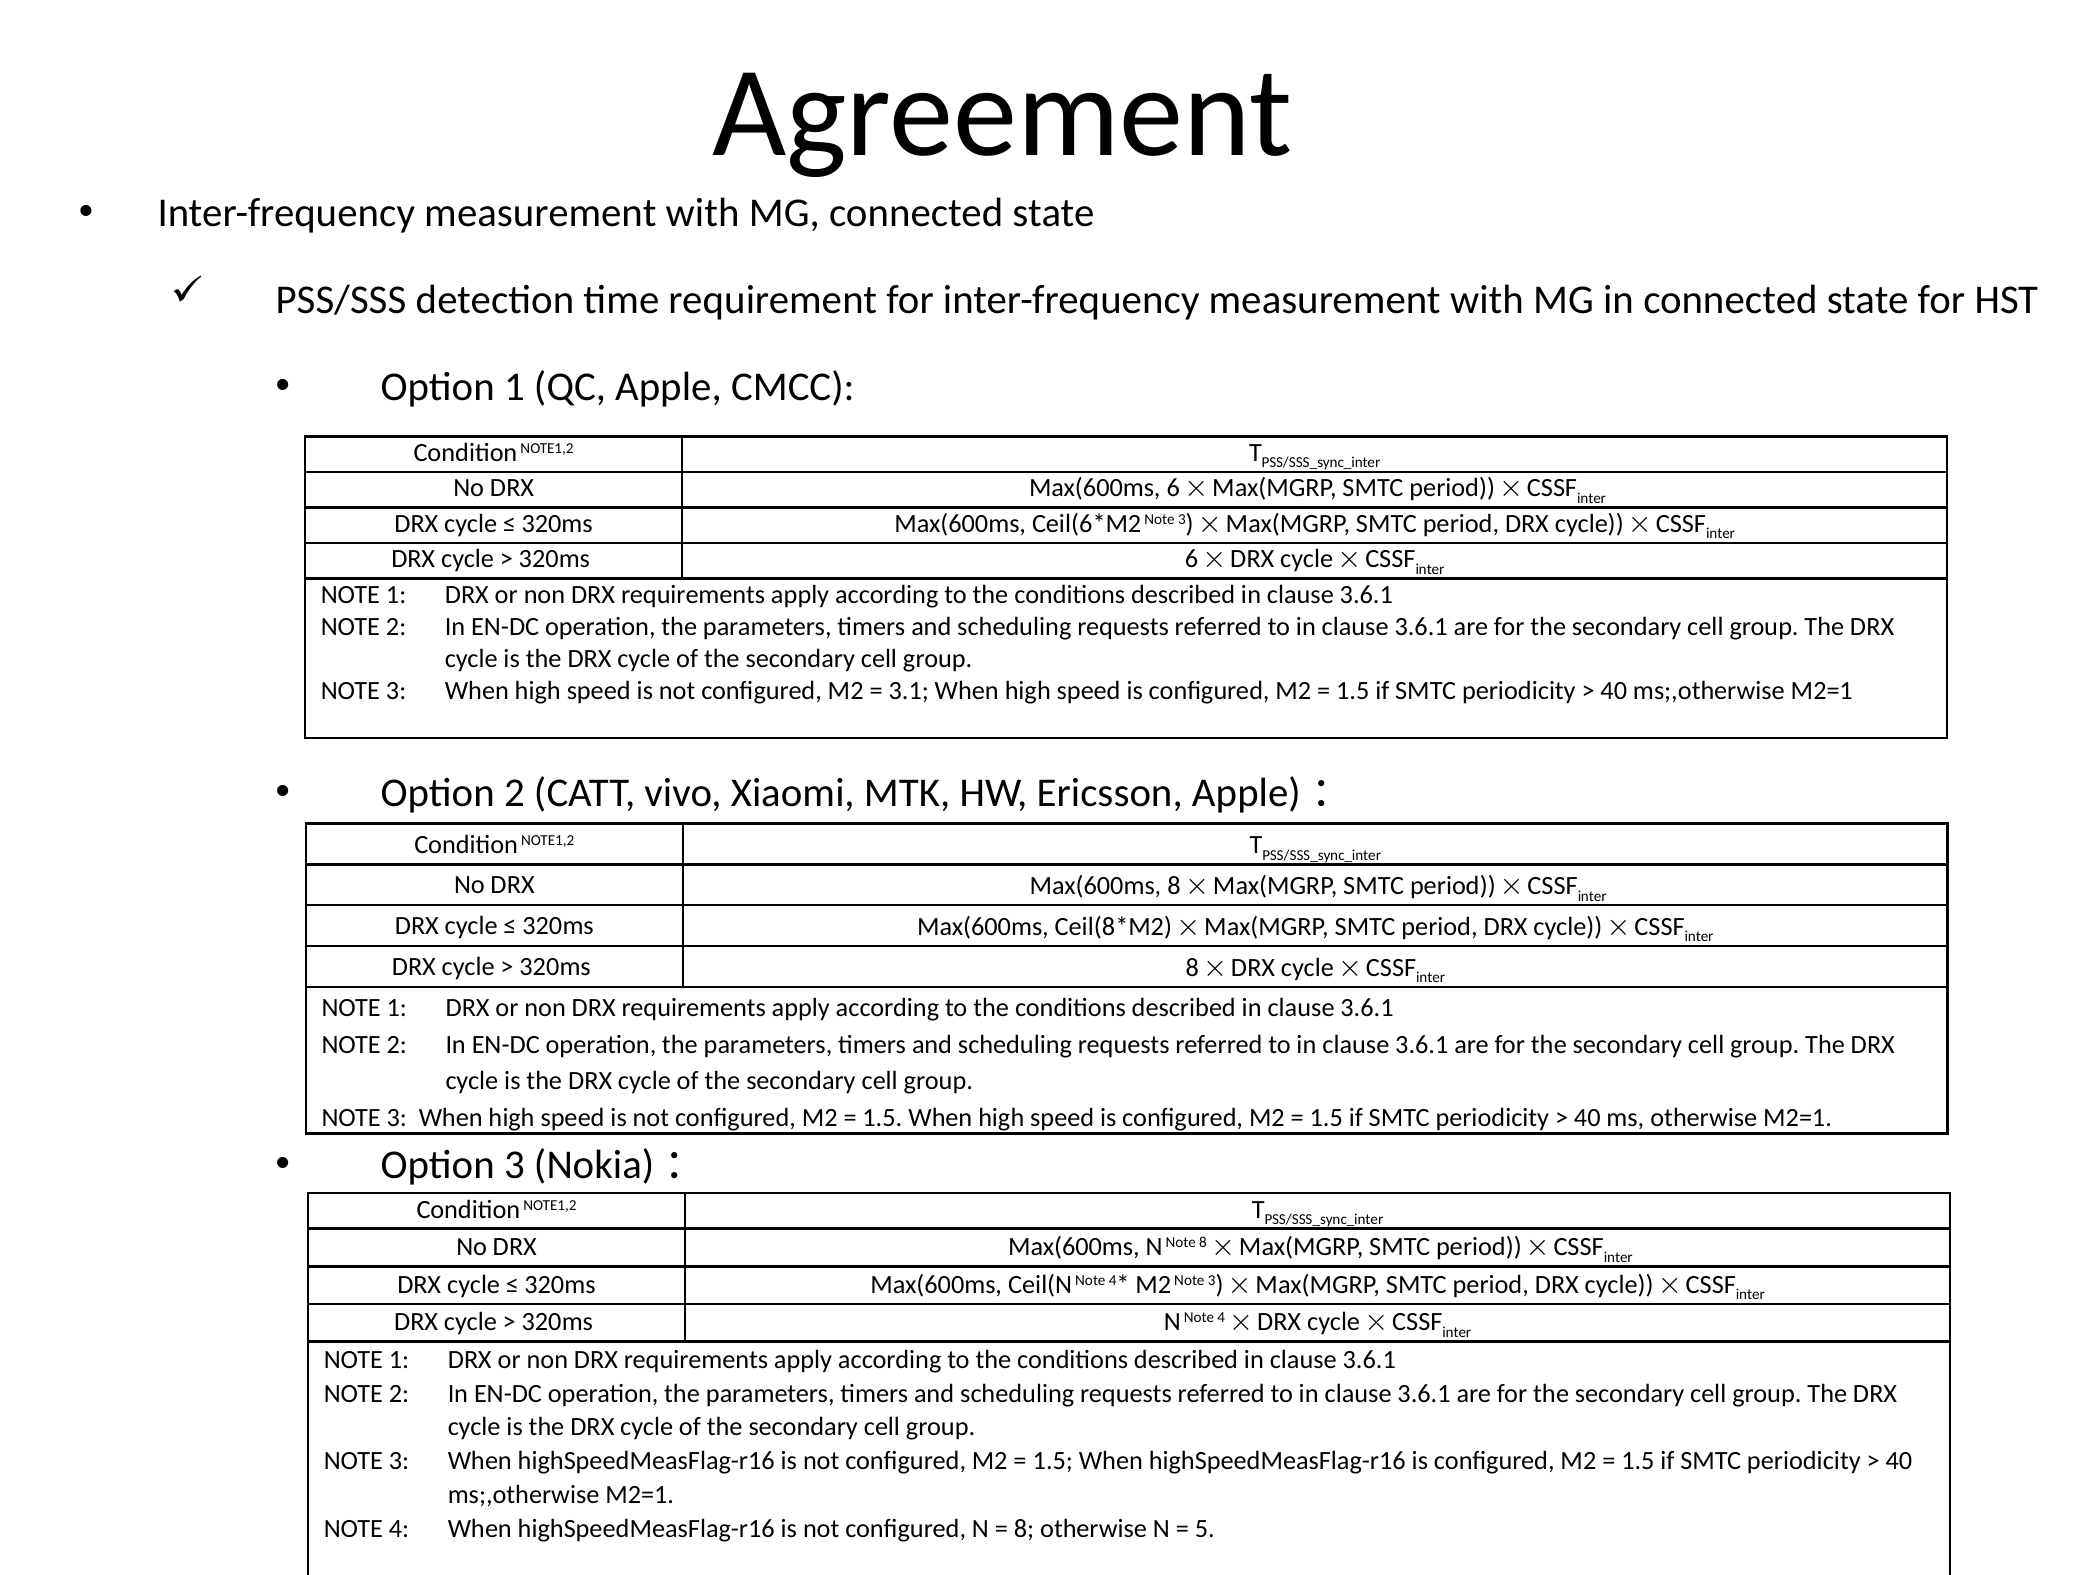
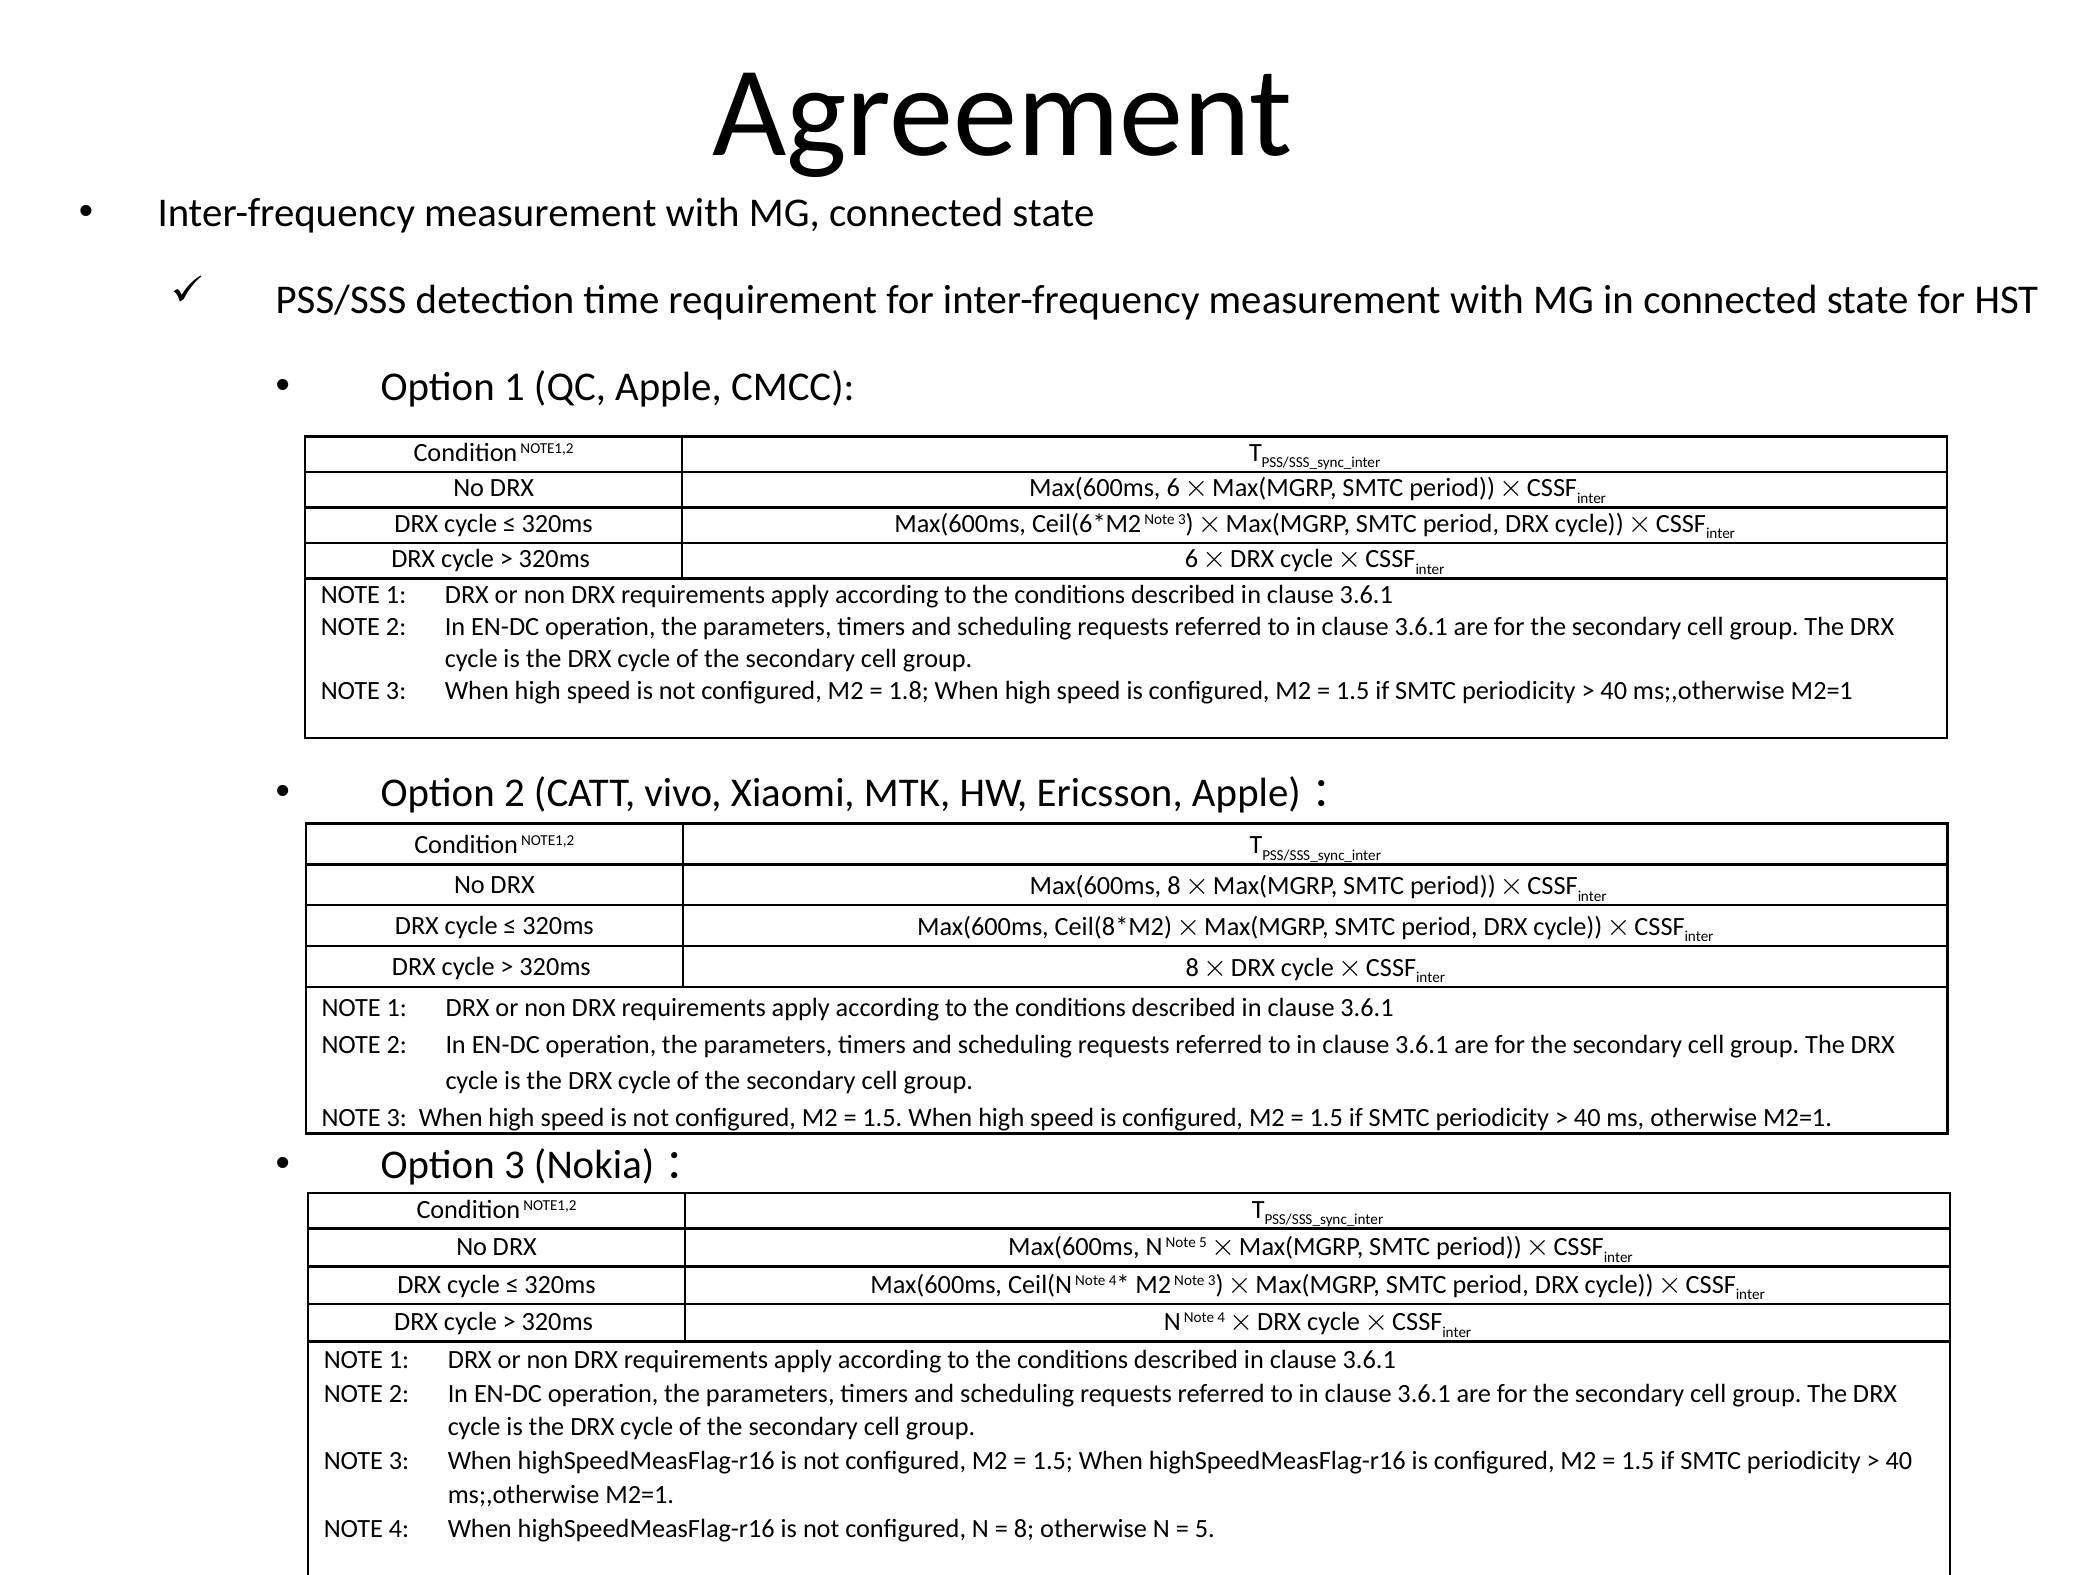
3.1: 3.1 -> 1.8
Note 8: 8 -> 5
